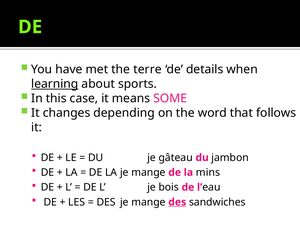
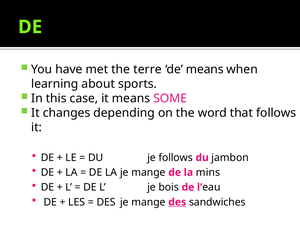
de details: details -> means
learning underline: present -> none
je gâteau: gâteau -> follows
